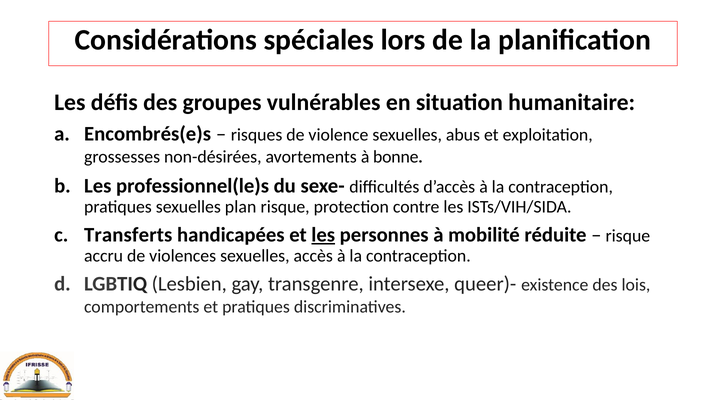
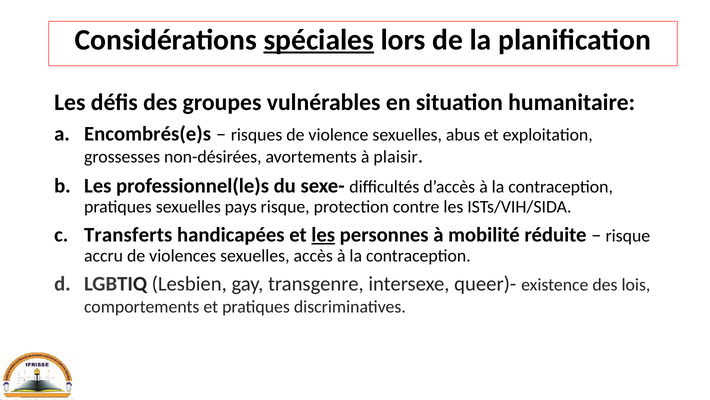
spéciales underline: none -> present
bonne: bonne -> plaisir
plan: plan -> pays
